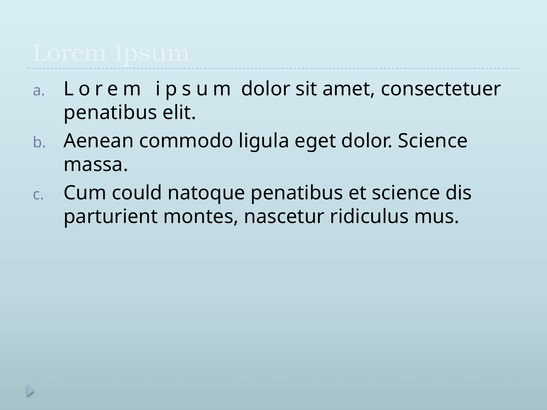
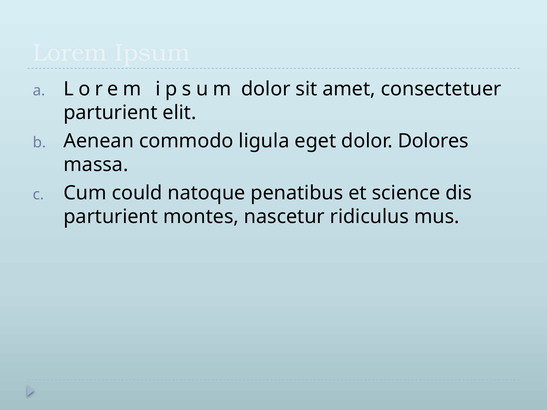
penatibus at (110, 113): penatibus -> parturient
dolor Science: Science -> Dolores
